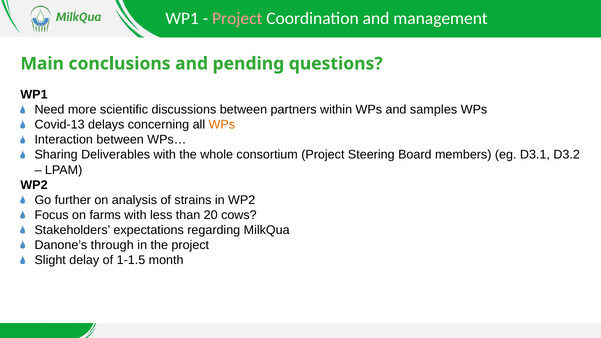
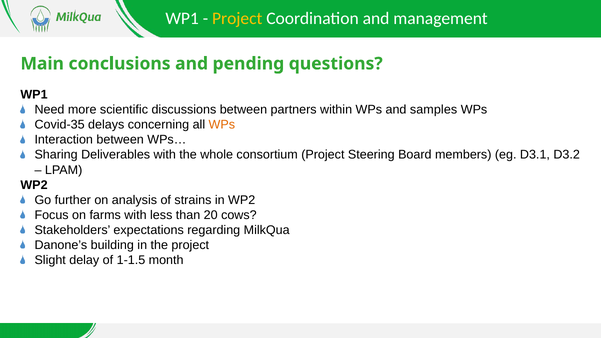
Project at (237, 19) colour: pink -> yellow
Covid-13: Covid-13 -> Covid-35
through: through -> building
